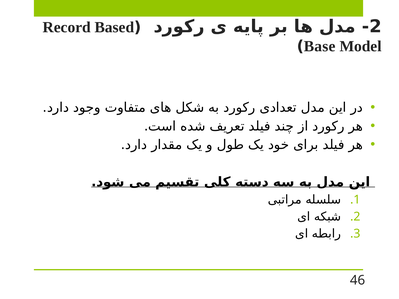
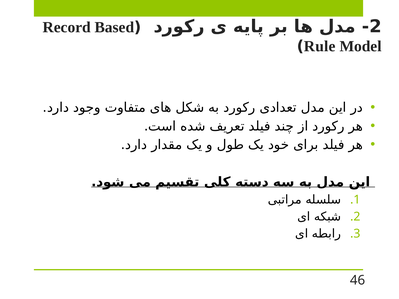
Base: Base -> Rule
